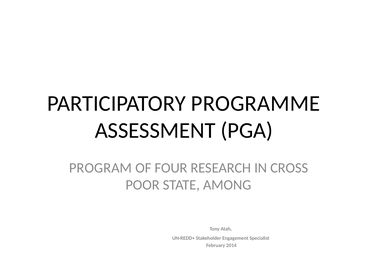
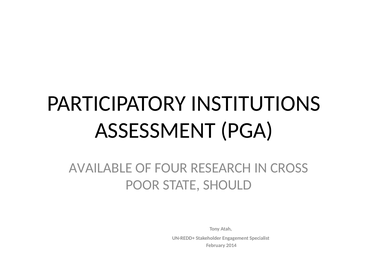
PROGRAMME: PROGRAMME -> INSTITUTIONS
PROGRAM: PROGRAM -> AVAILABLE
AMONG: AMONG -> SHOULD
